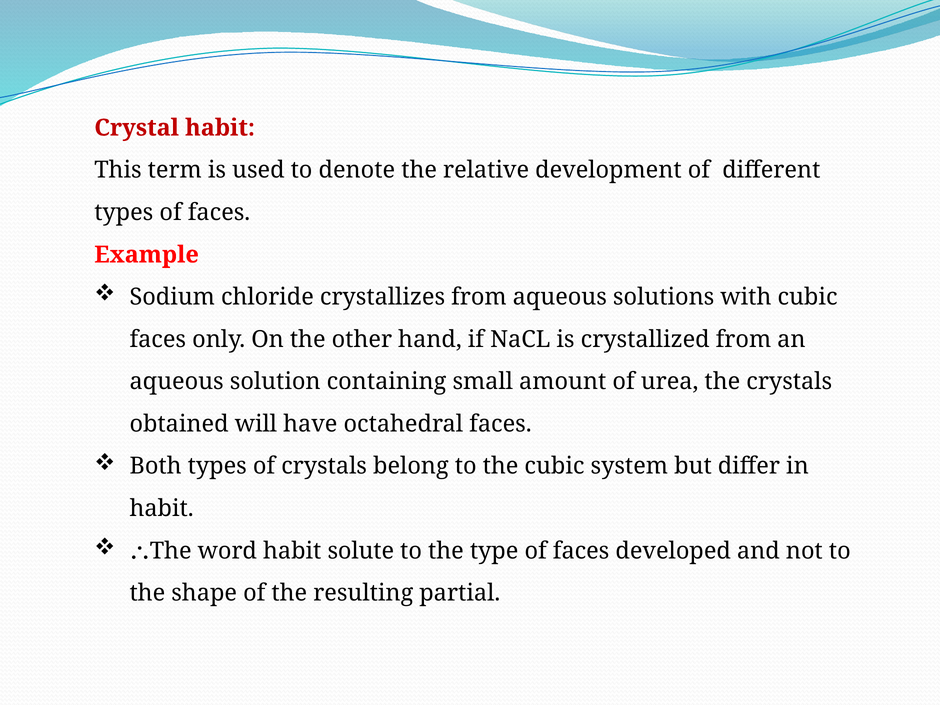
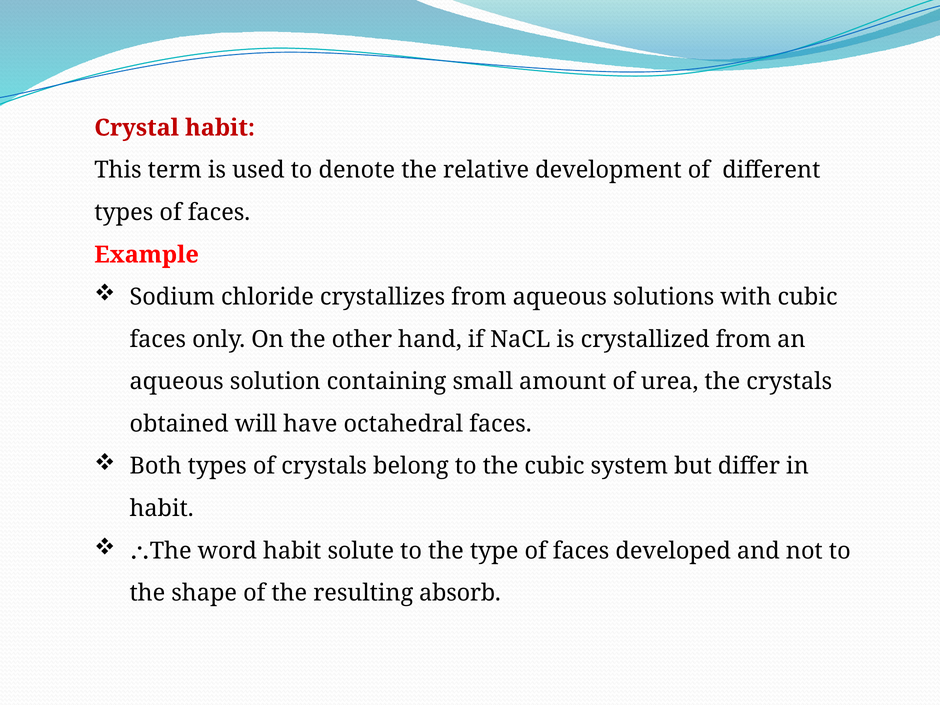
partial: partial -> absorb
